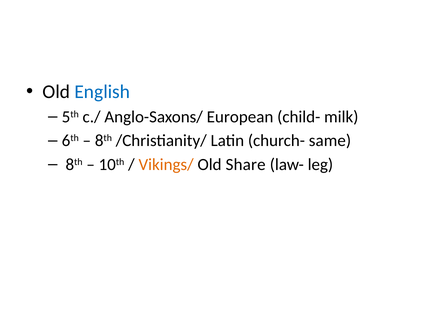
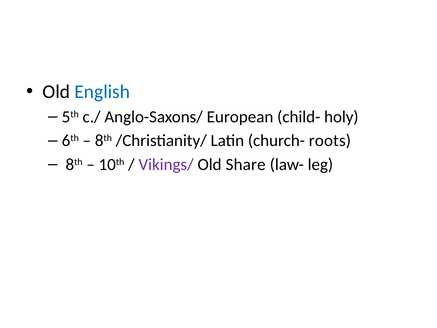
milk: milk -> holy
same: same -> roots
Vikings/ colour: orange -> purple
